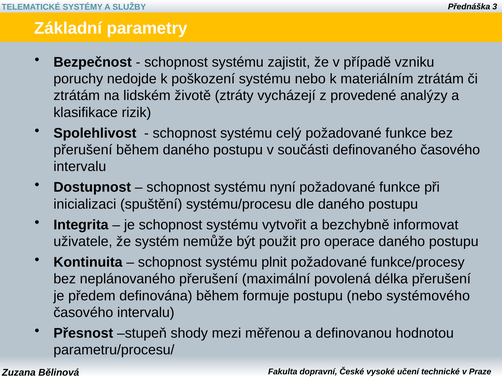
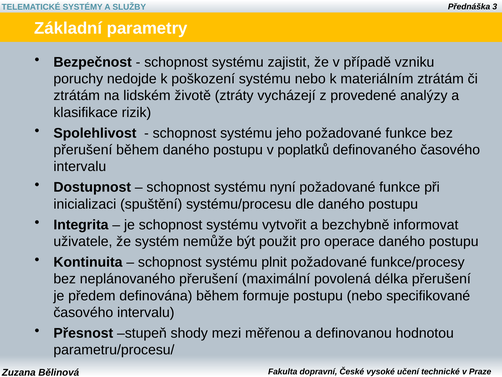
celý: celý -> jeho
součásti: součásti -> poplatků
systémového: systémového -> specifikované
